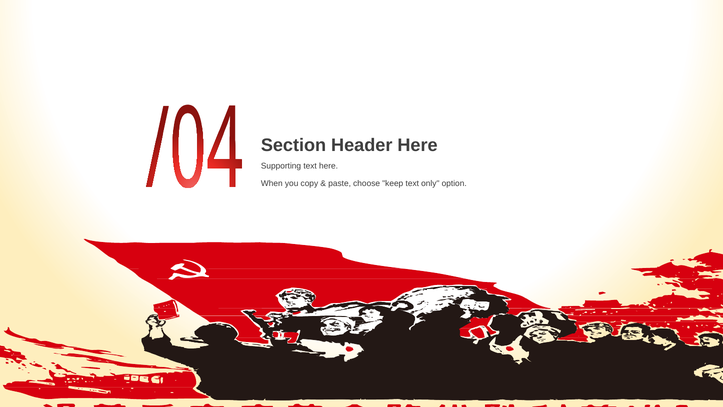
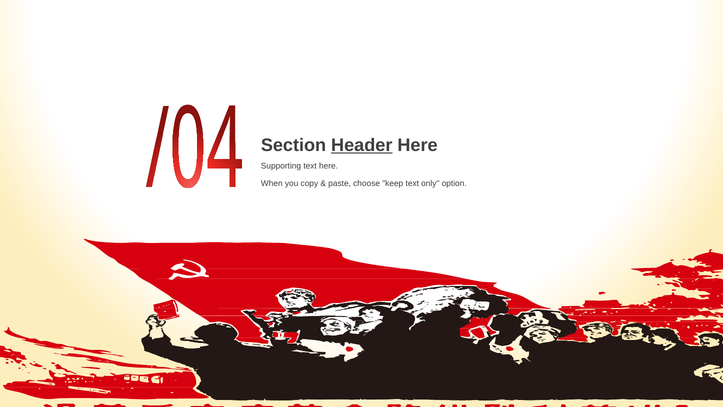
Header underline: none -> present
